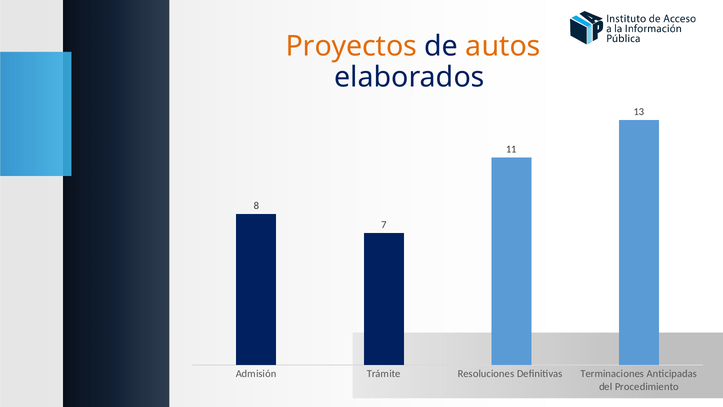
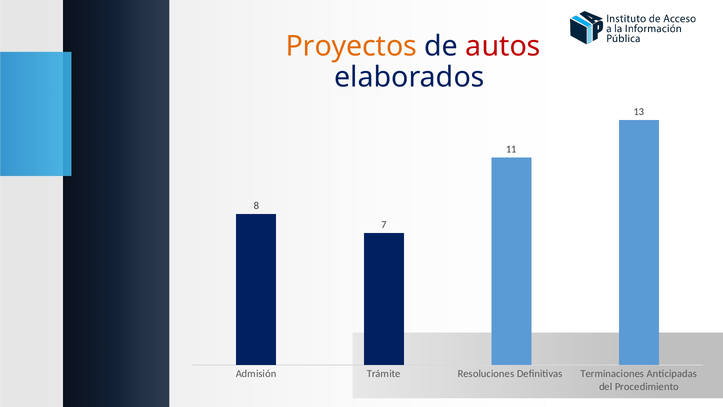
autos colour: orange -> red
